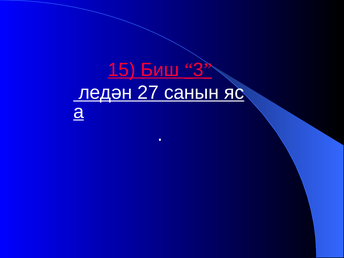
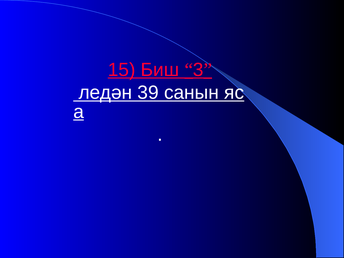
27: 27 -> 39
